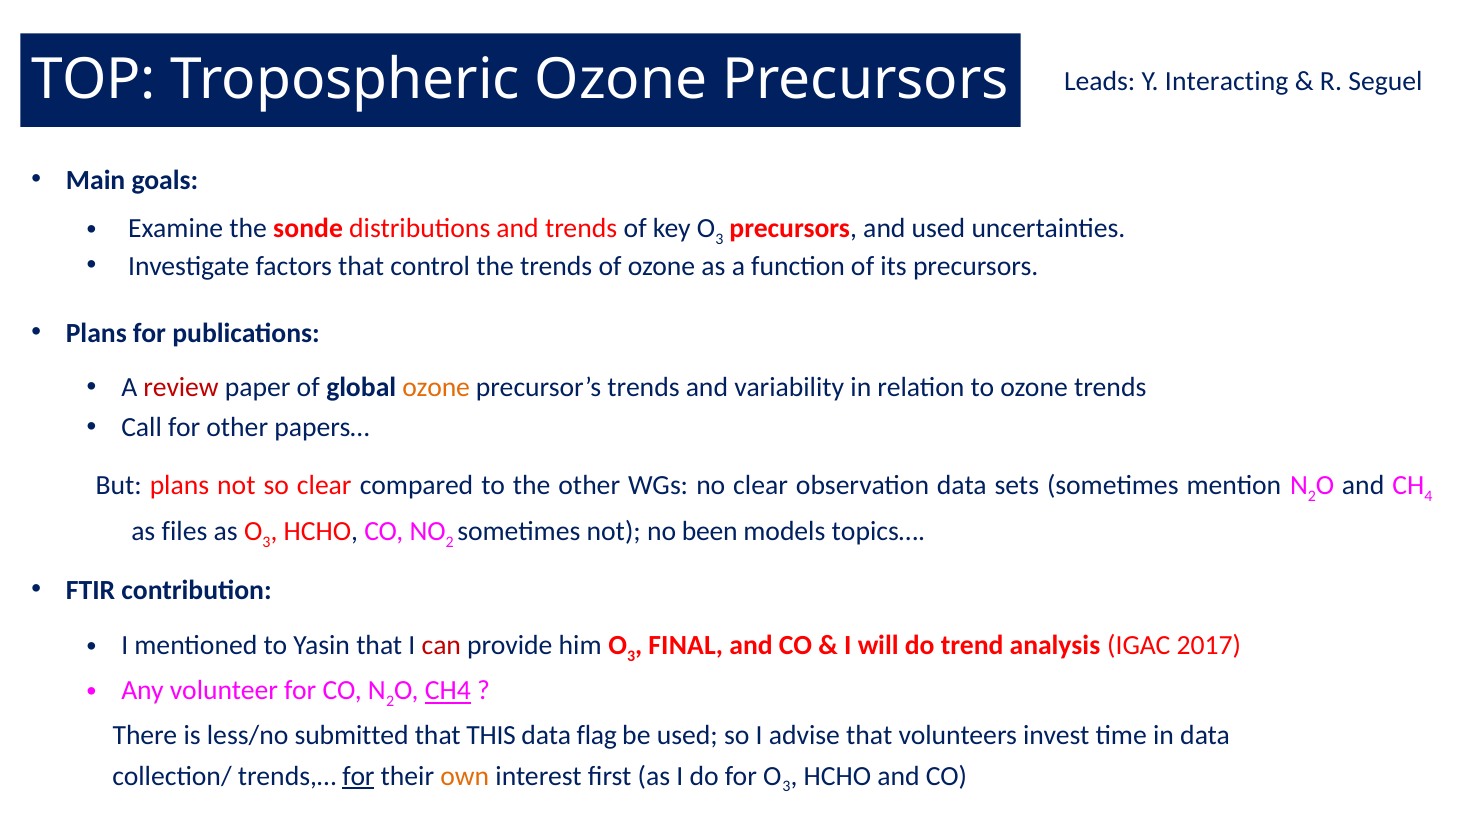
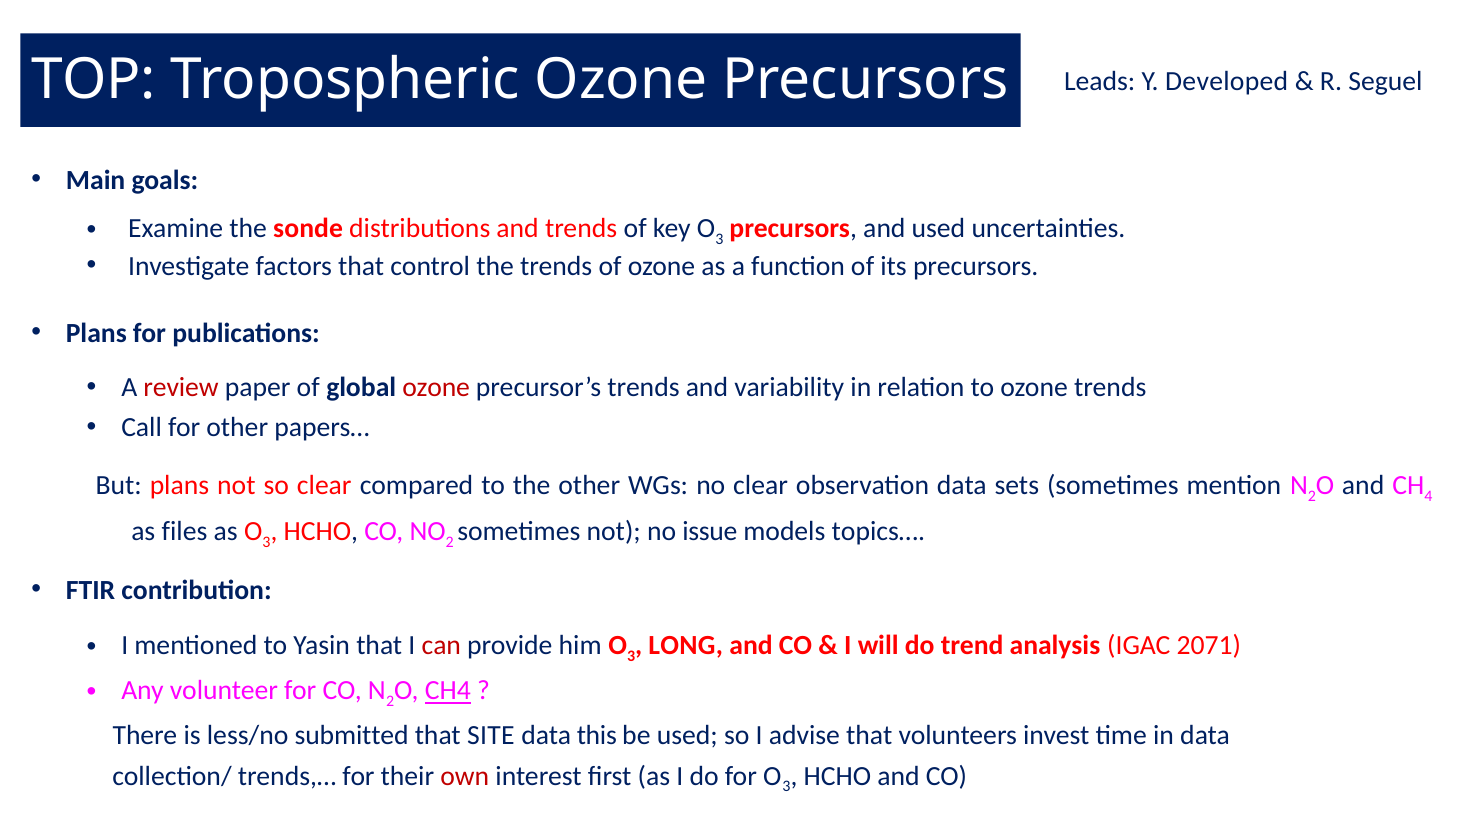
Interacting: Interacting -> Developed
ozone at (436, 388) colour: orange -> red
been: been -> issue
FINAL: FINAL -> LONG
2017: 2017 -> 2071
THIS: THIS -> SITE
flag: flag -> this
for at (358, 776) underline: present -> none
own colour: orange -> red
